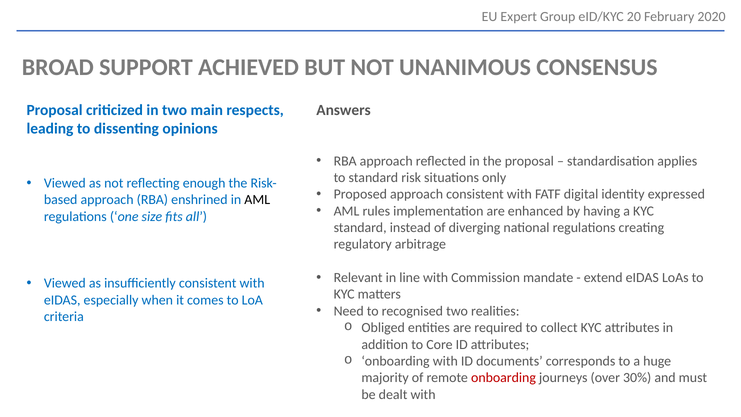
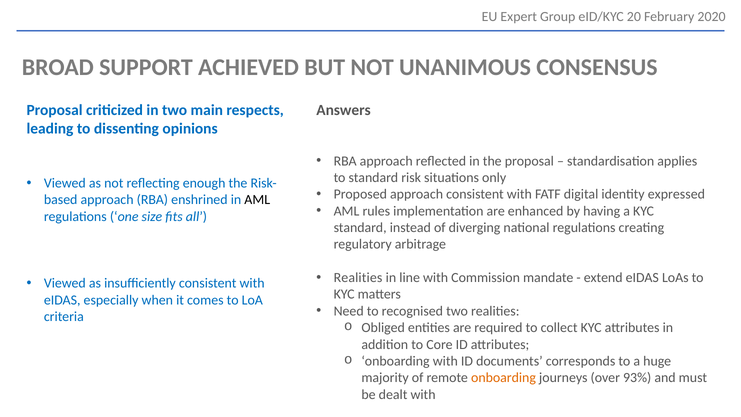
Relevant at (358, 278): Relevant -> Realities
onboarding at (504, 378) colour: red -> orange
30%: 30% -> 93%
